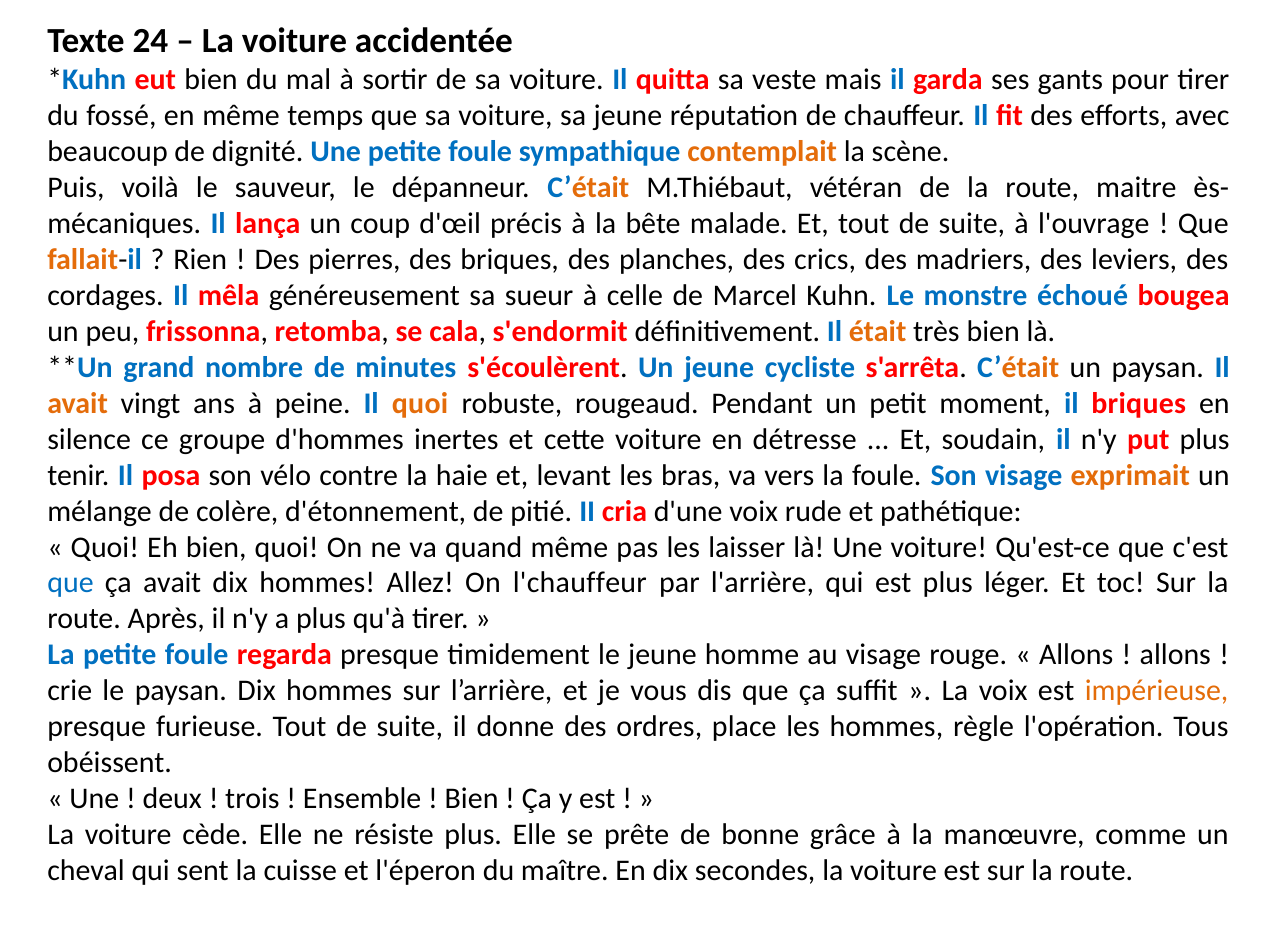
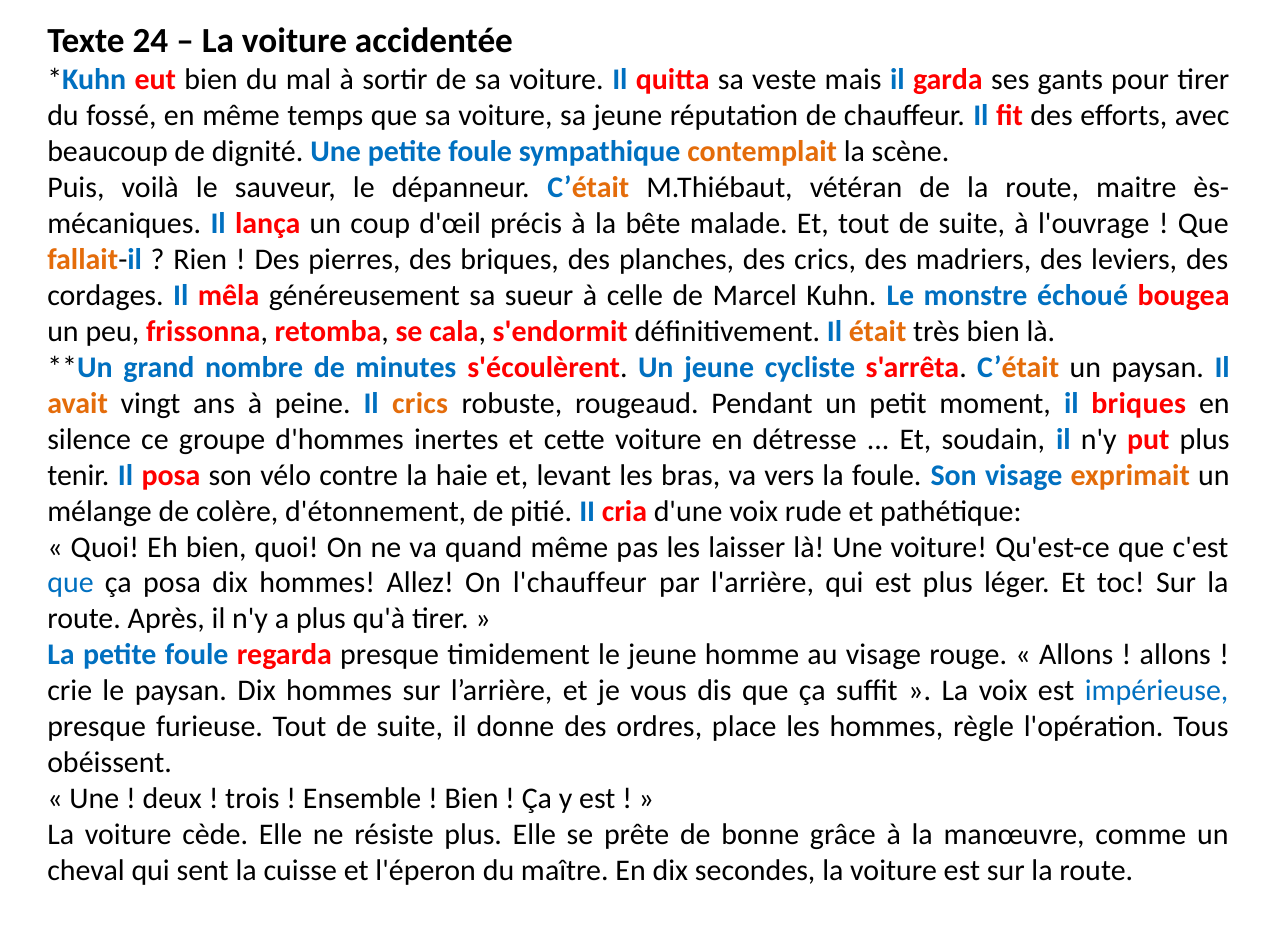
Il quoi: quoi -> crics
ça avait: avait -> posa
impérieuse colour: orange -> blue
